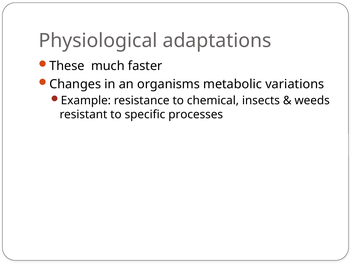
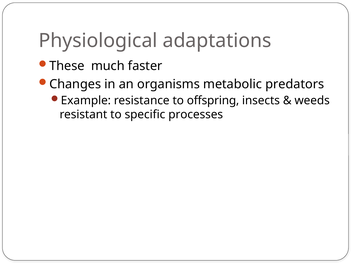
variations: variations -> predators
chemical: chemical -> offspring
